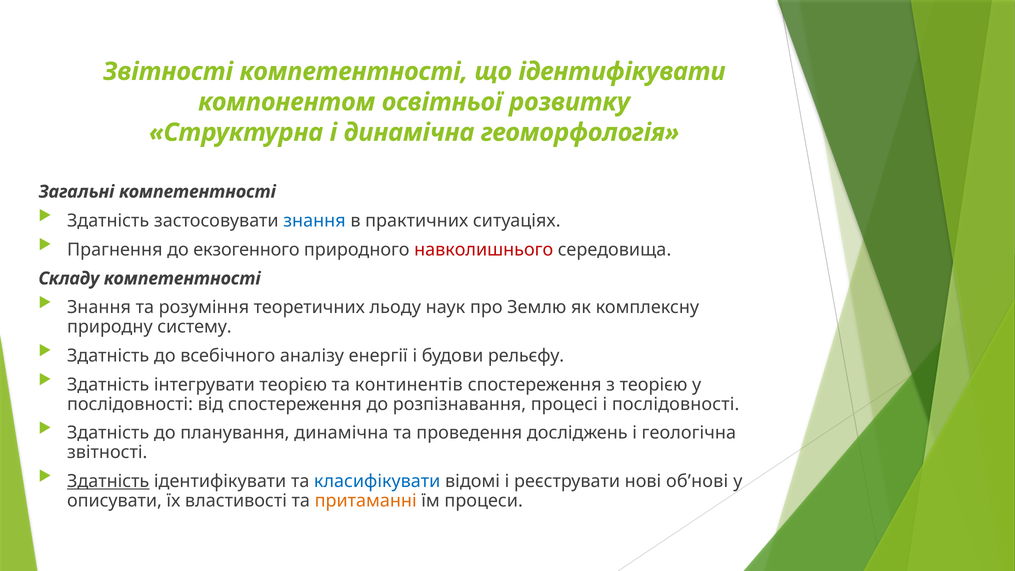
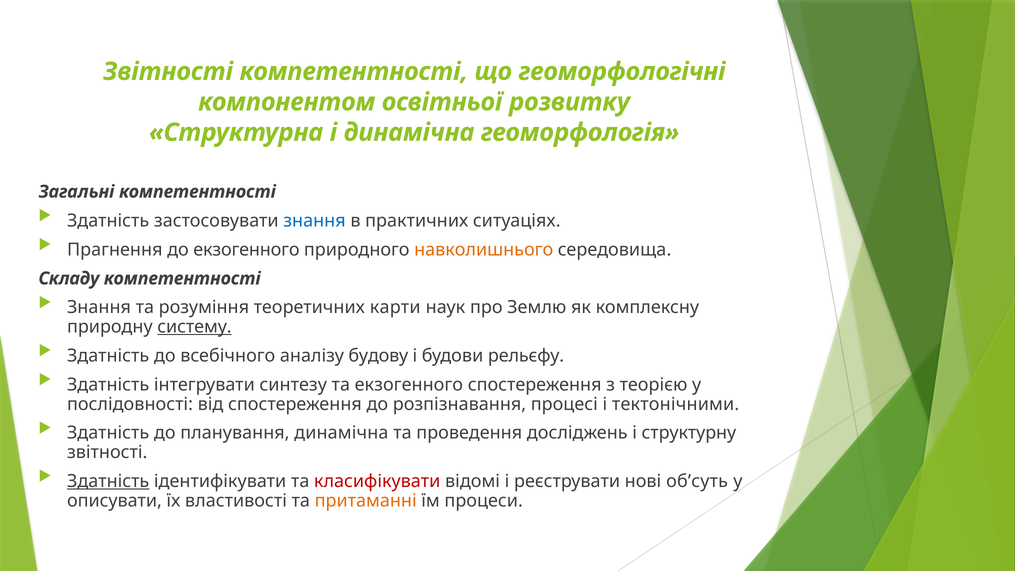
що ідентифікувати: ідентифікувати -> геоморфологічні
навколишнього colour: red -> orange
льоду: льоду -> карти
систему underline: none -> present
енергії: енергії -> будову
інтегрувати теорією: теорією -> синтезу
та континентів: континентів -> екзогенного
і послідовності: послідовності -> тектонічними
геологічна: геологічна -> структурну
класифікувати colour: blue -> red
об’нові: об’нові -> об’суть
